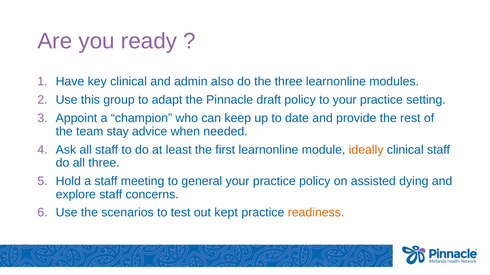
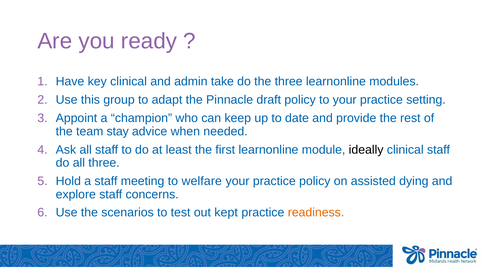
also: also -> take
ideally colour: orange -> black
general: general -> welfare
